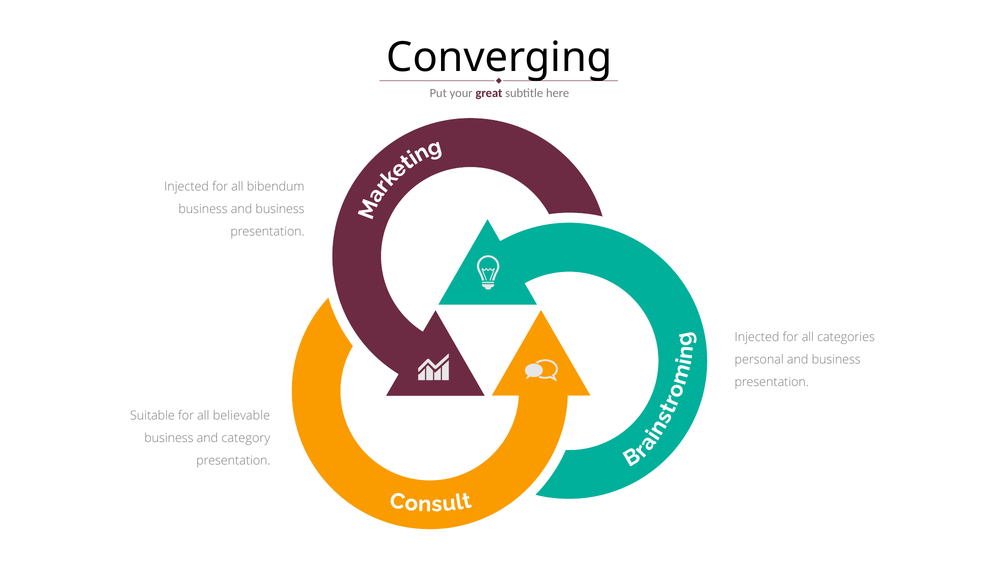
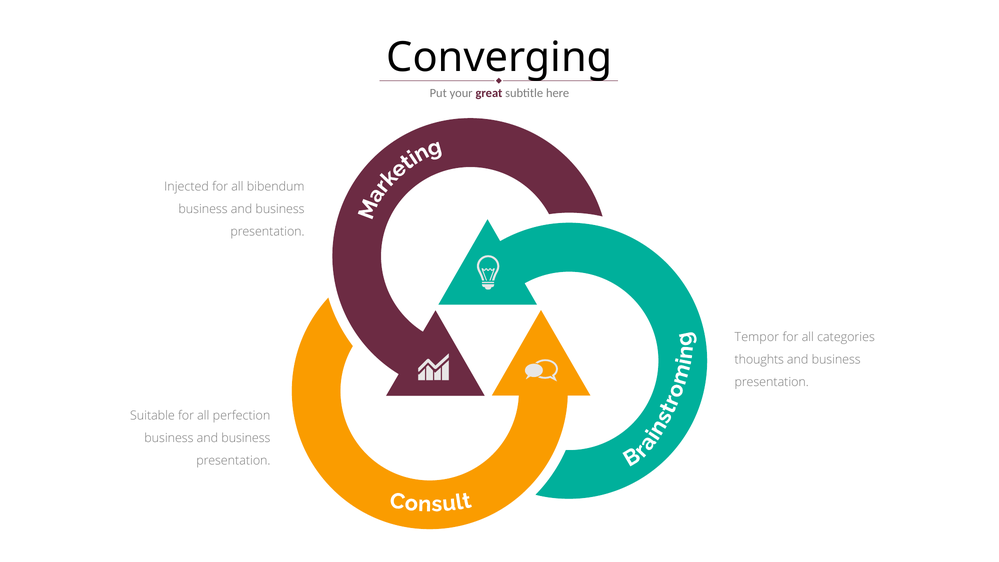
Injected at (757, 337): Injected -> Tempor
personal: personal -> thoughts
believable: believable -> perfection
category at (246, 438): category -> business
